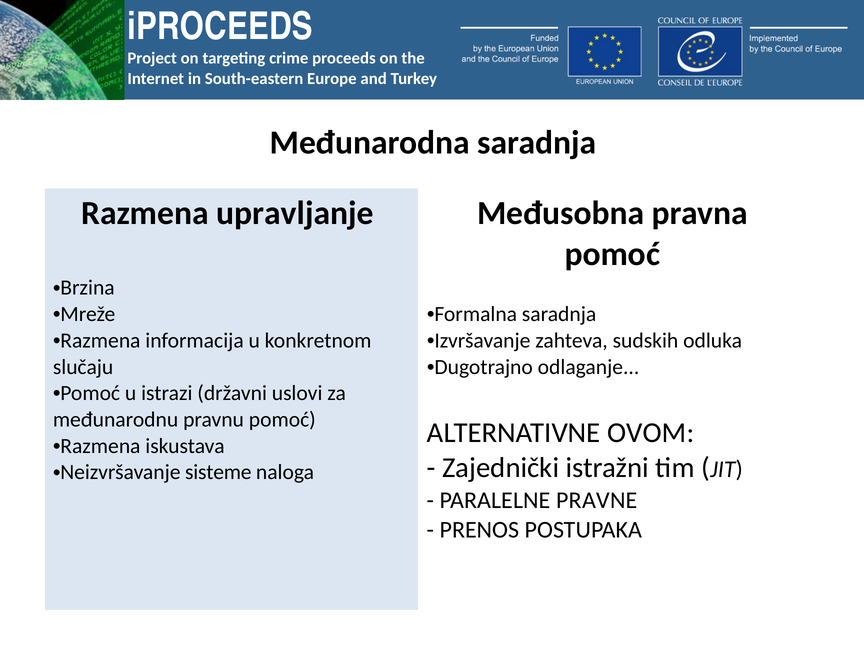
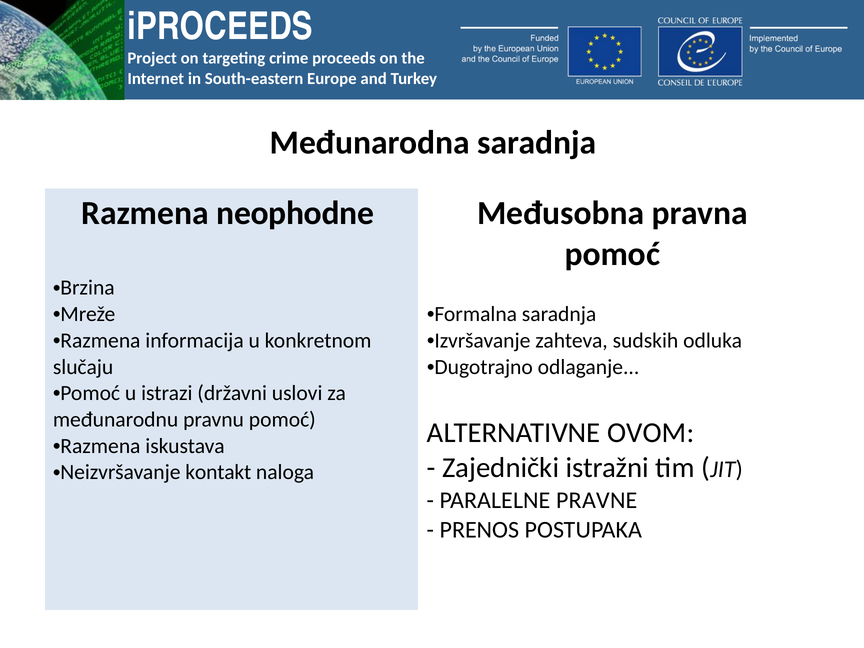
upravljanje: upravljanje -> neophodne
sisteme: sisteme -> kontakt
